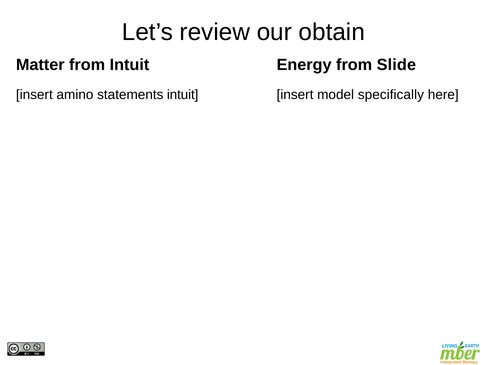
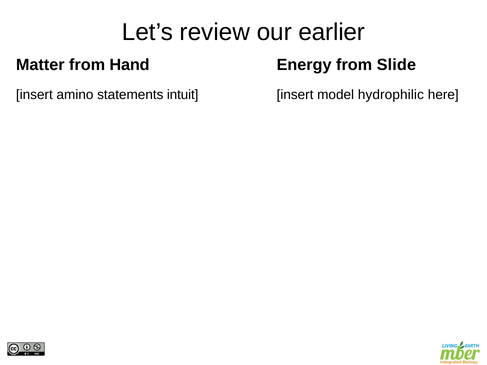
obtain: obtain -> earlier
from Intuit: Intuit -> Hand
specifically: specifically -> hydrophilic
